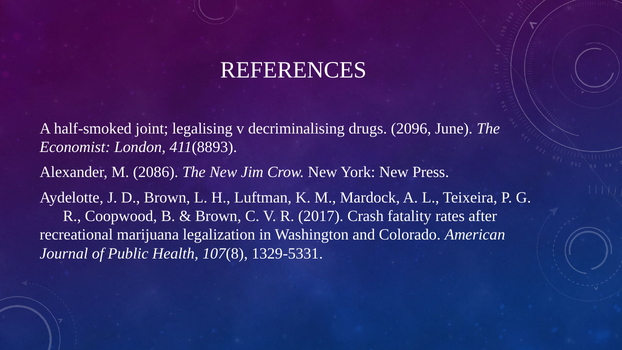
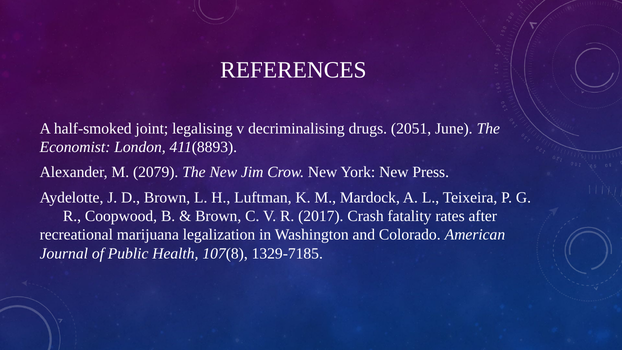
2096: 2096 -> 2051
2086: 2086 -> 2079
1329-5331: 1329-5331 -> 1329-7185
